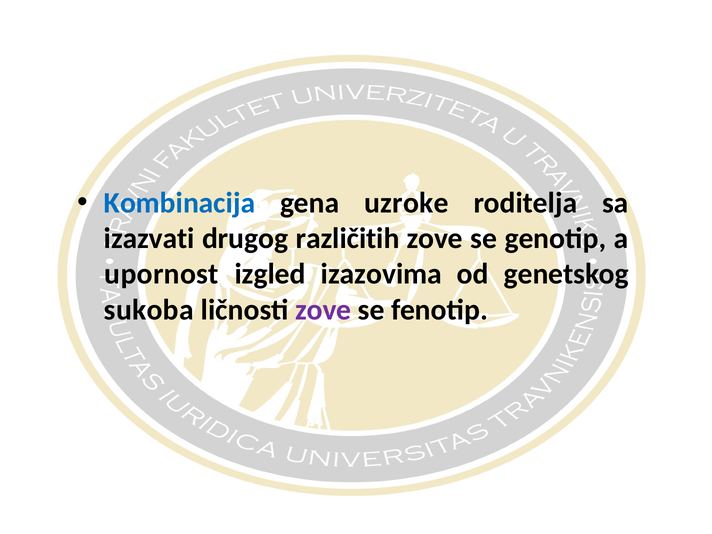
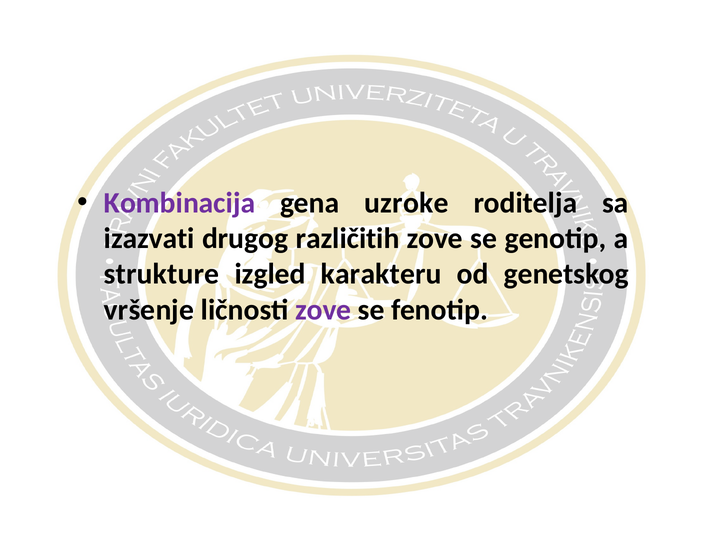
Kombinacija colour: blue -> purple
upornost: upornost -> strukture
izazovima: izazovima -> karakteru
sukoba: sukoba -> vršenje
